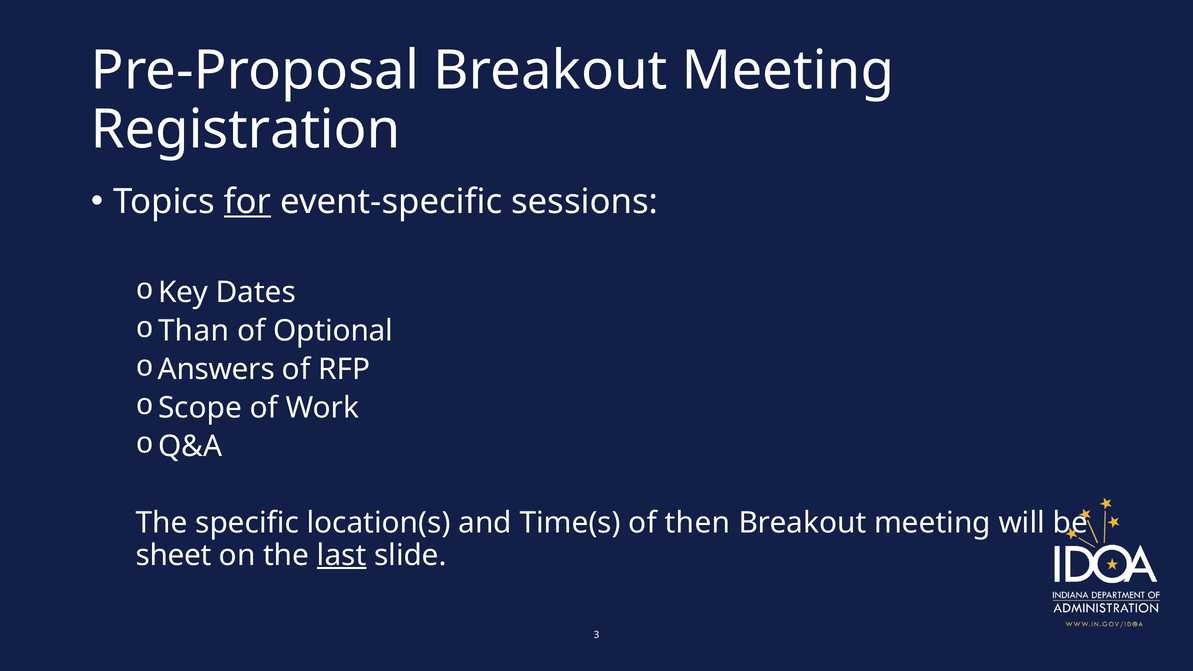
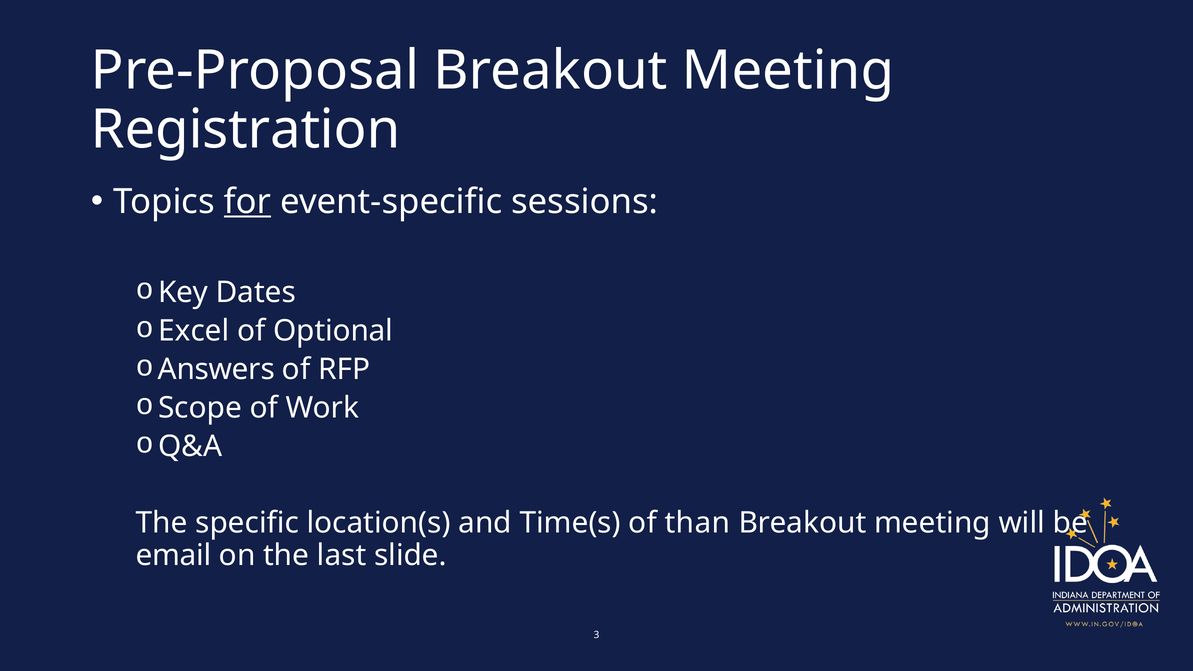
Than: Than -> Excel
then: then -> than
sheet: sheet -> email
last underline: present -> none
